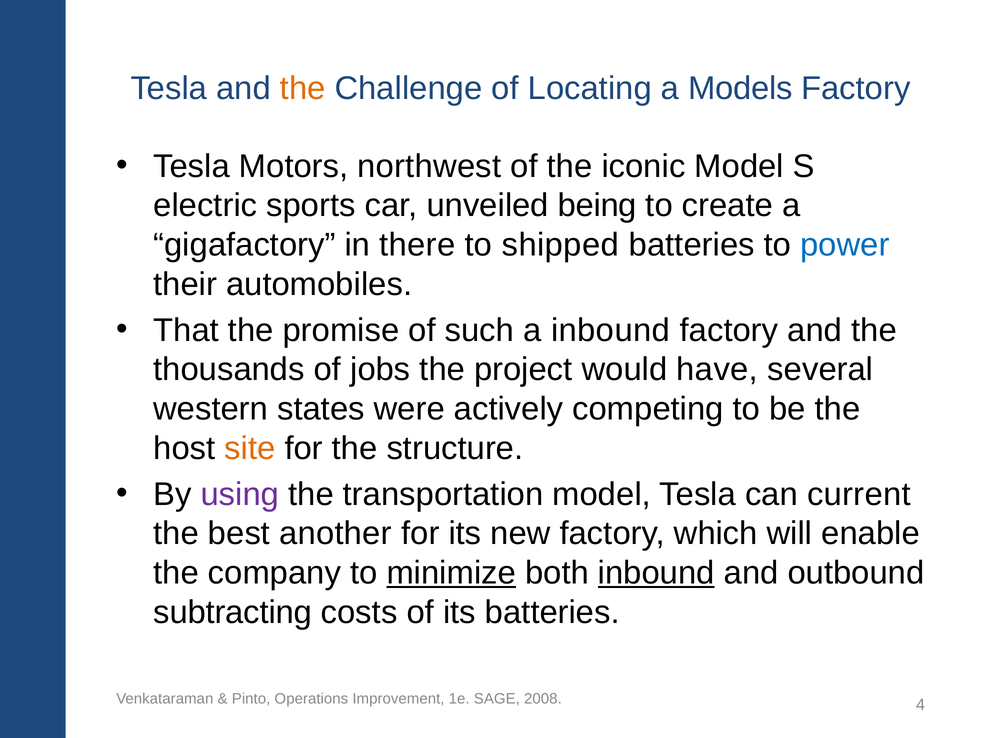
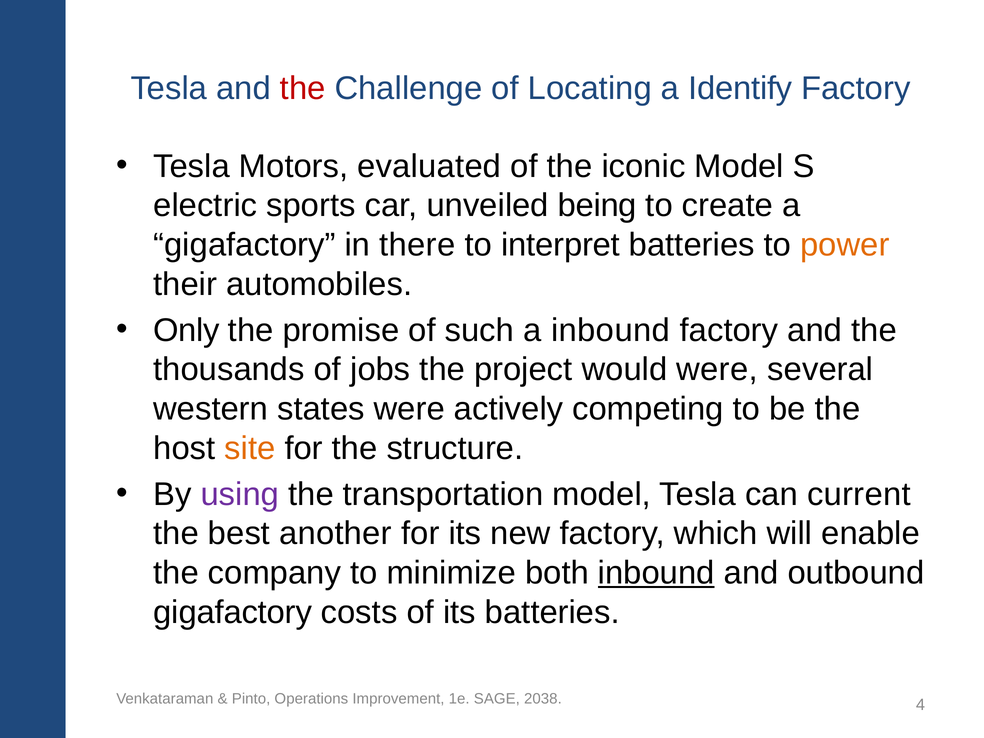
the at (303, 88) colour: orange -> red
Models: Models -> Identify
northwest: northwest -> evaluated
shipped: shipped -> interpret
power colour: blue -> orange
That: That -> Only
would have: have -> were
minimize underline: present -> none
subtracting at (233, 612): subtracting -> gigafactory
2008: 2008 -> 2038
